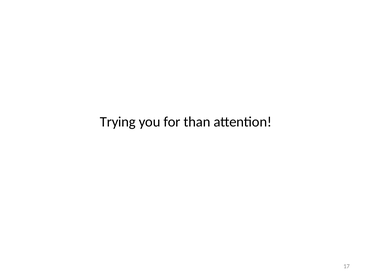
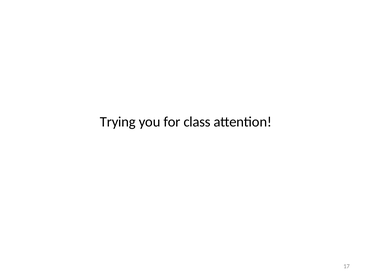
than: than -> class
